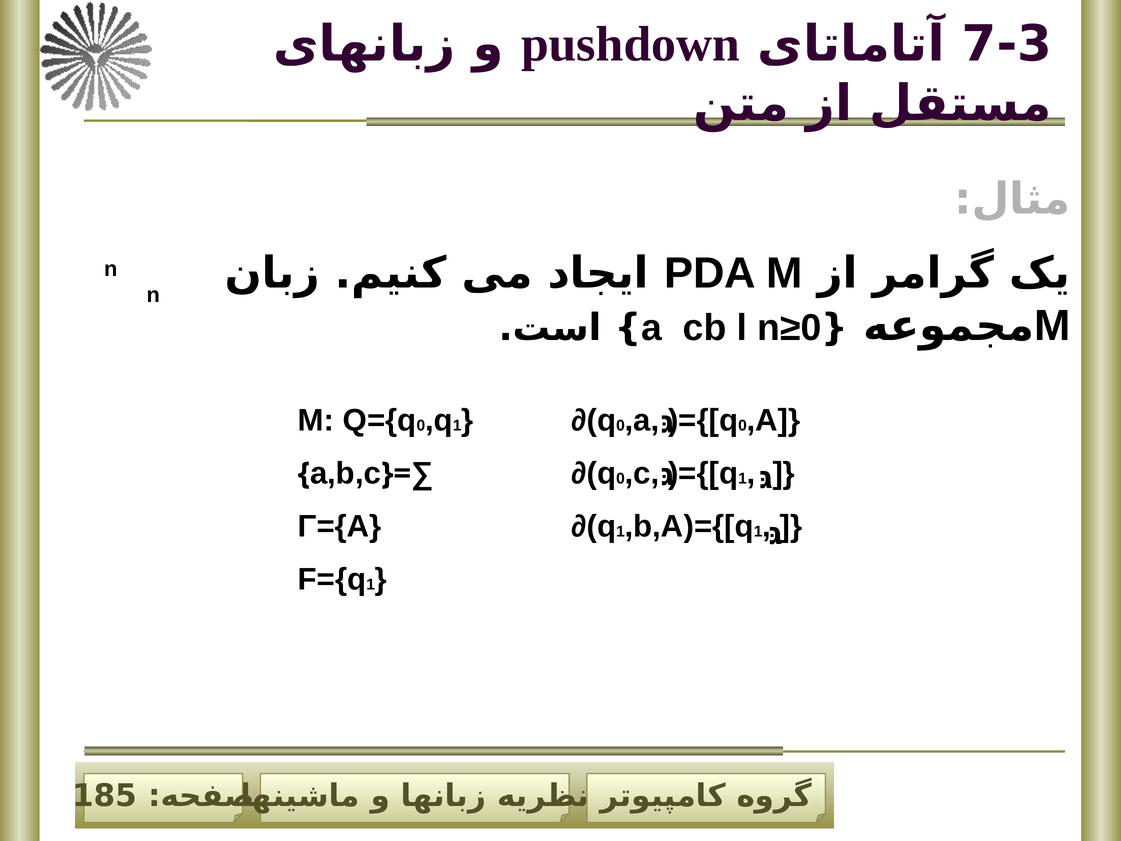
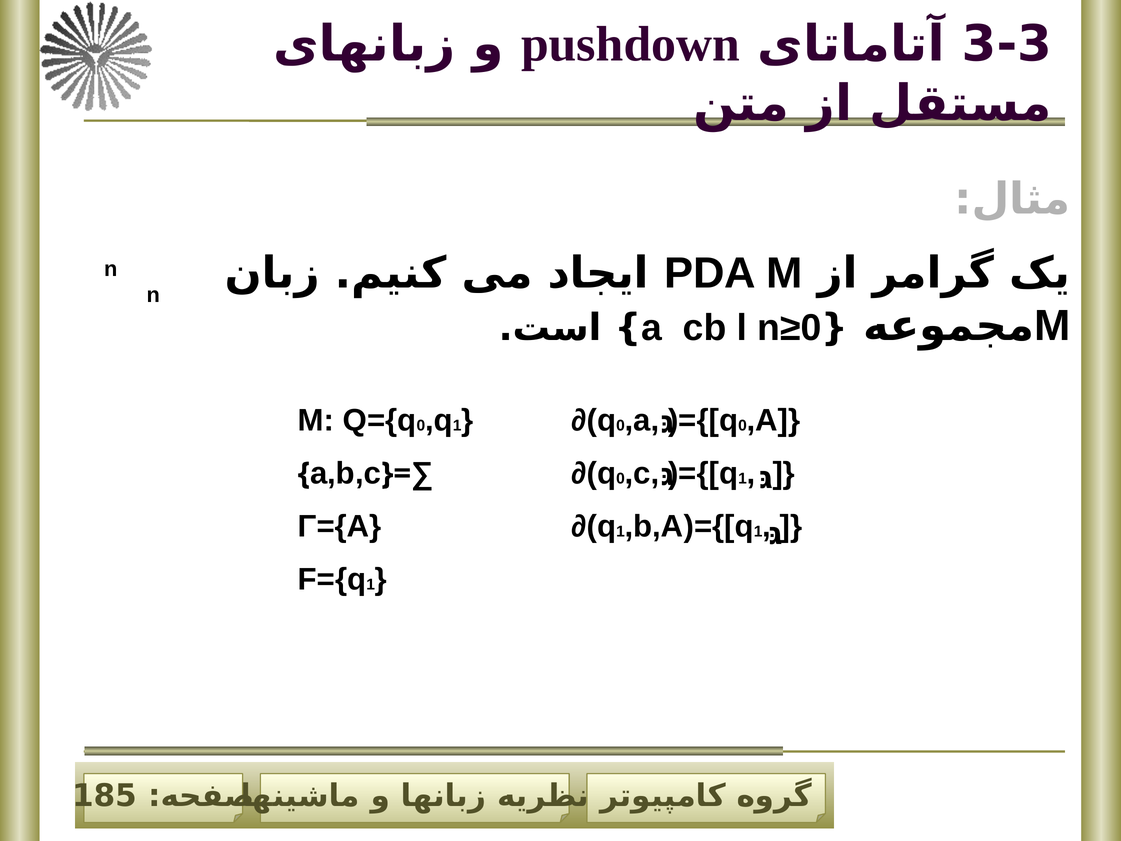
7-3: 7-3 -> 3-3
